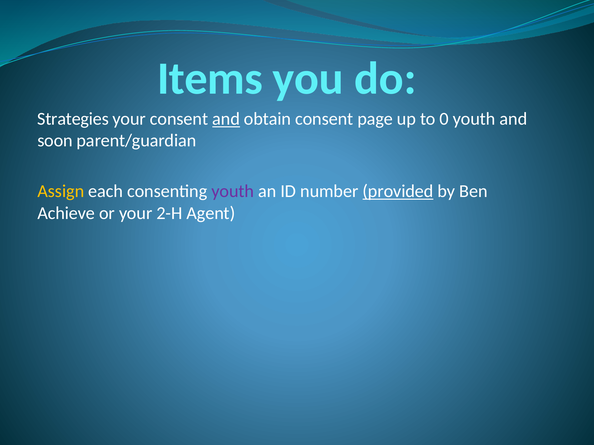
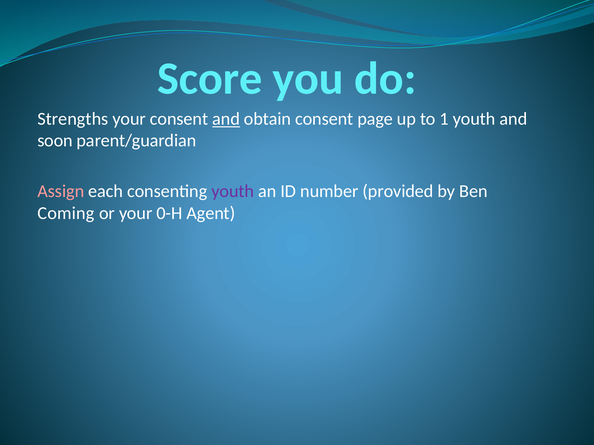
Items: Items -> Score
Strategies: Strategies -> Strengths
0: 0 -> 1
Assign colour: yellow -> pink
provided underline: present -> none
Achieve: Achieve -> Coming
2-H: 2-H -> 0-H
